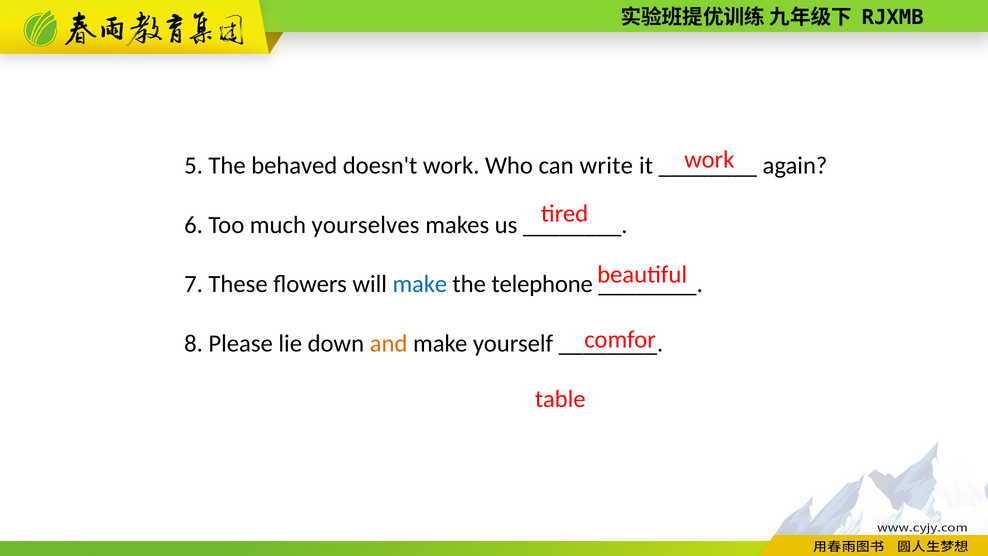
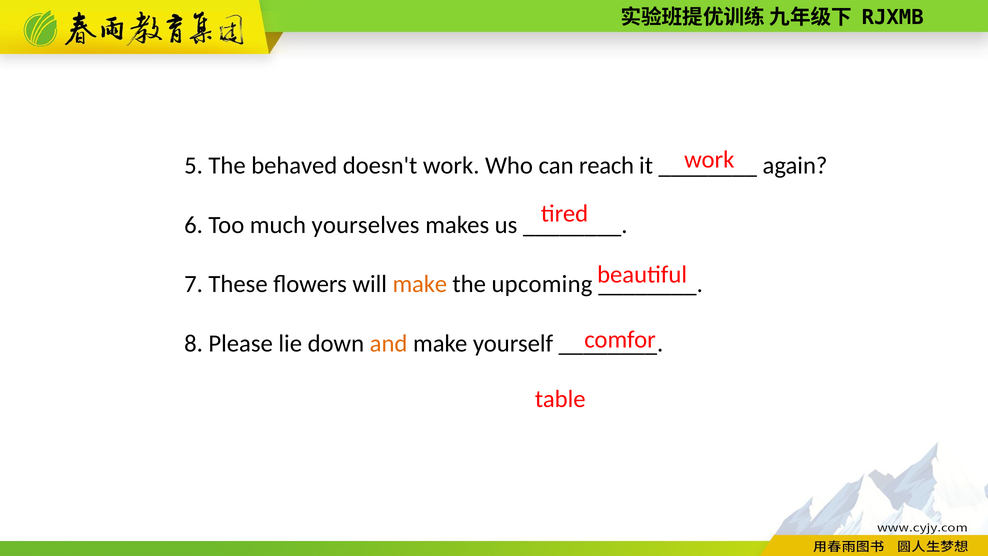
write: write -> reach
make at (420, 284) colour: blue -> orange
telephone: telephone -> upcoming
